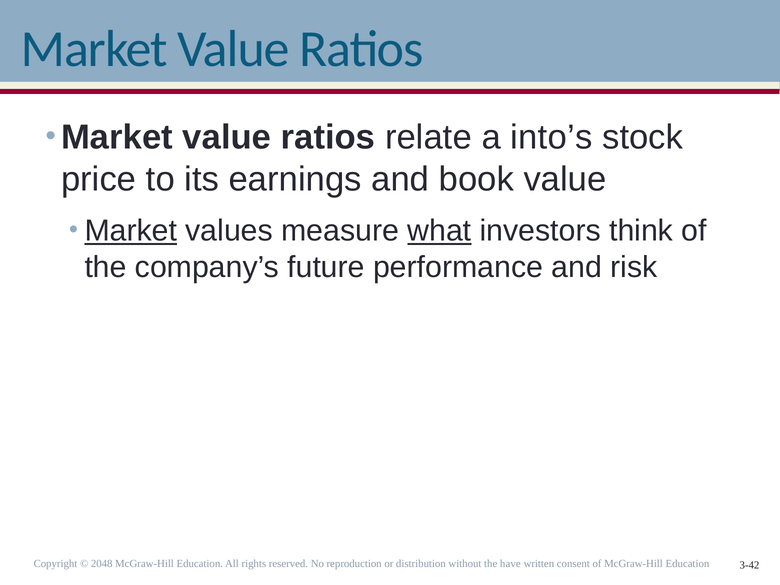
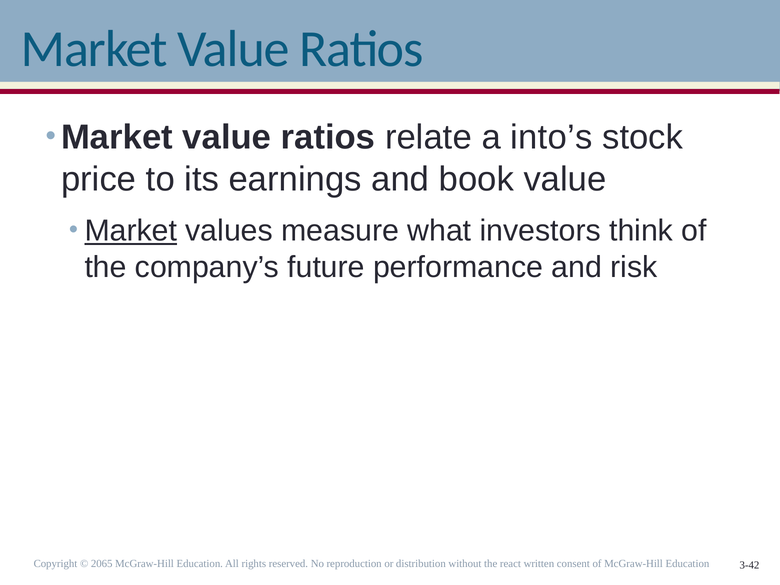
what underline: present -> none
2048: 2048 -> 2065
have: have -> react
